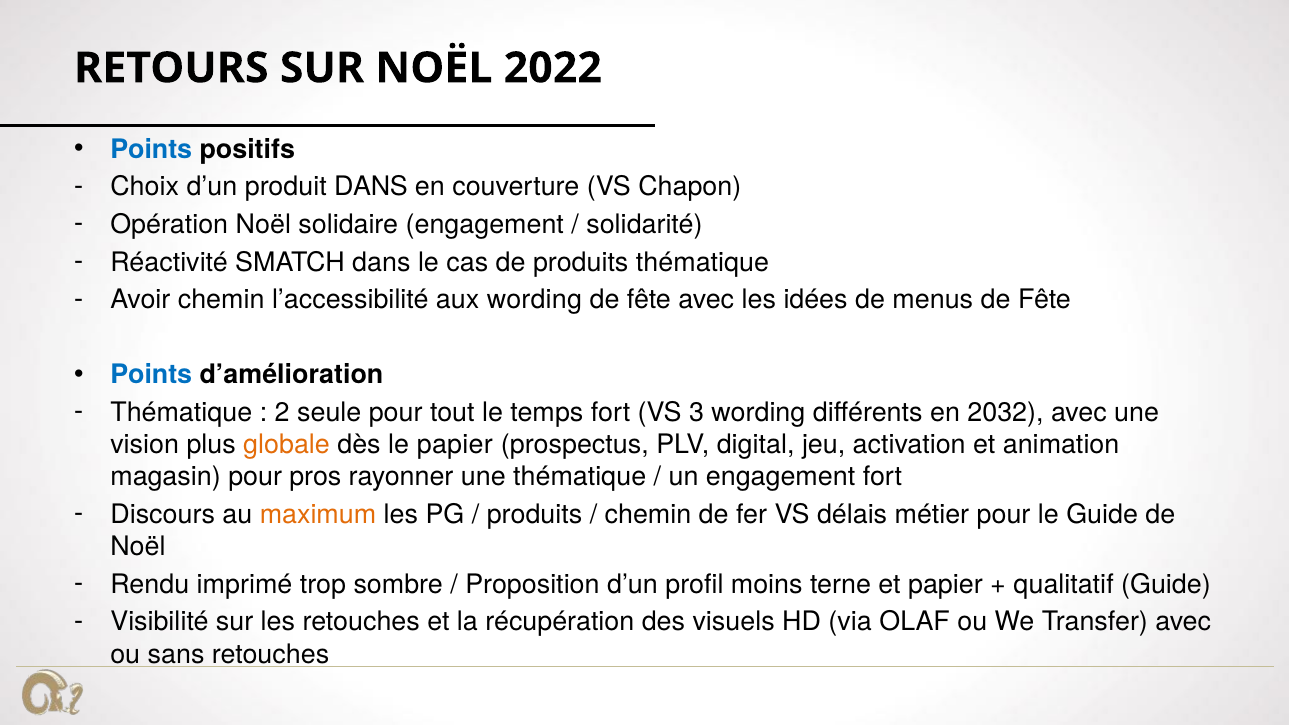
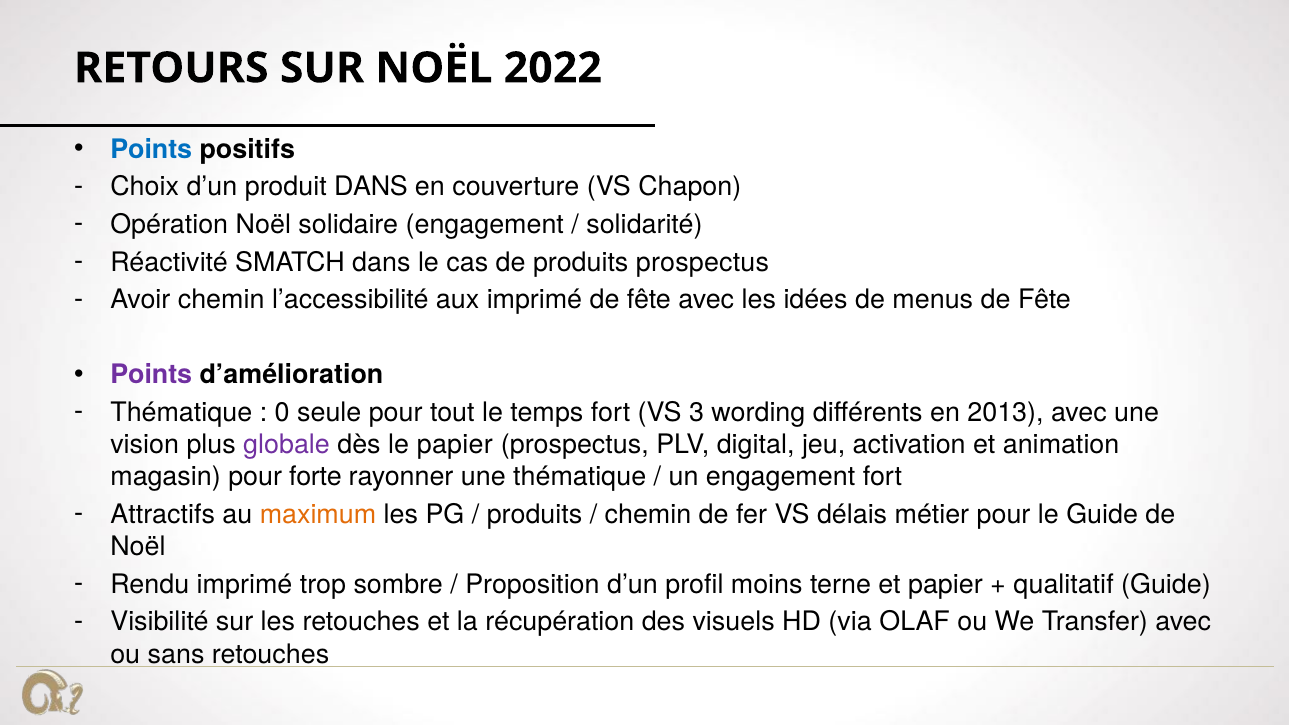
produits thématique: thématique -> prospectus
aux wording: wording -> imprimé
Points at (151, 375) colour: blue -> purple
2: 2 -> 0
2032: 2032 -> 2013
globale colour: orange -> purple
pros: pros -> forte
Discours: Discours -> Attractifs
